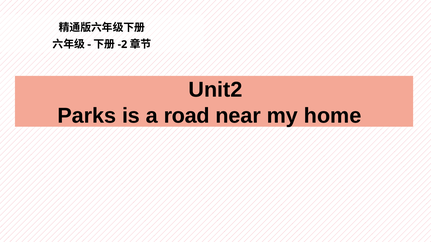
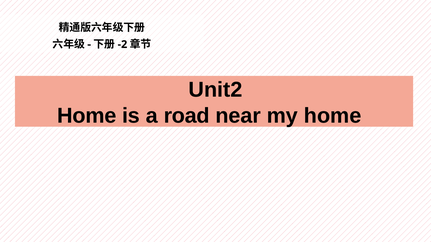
Parks at (87, 116): Parks -> Home
